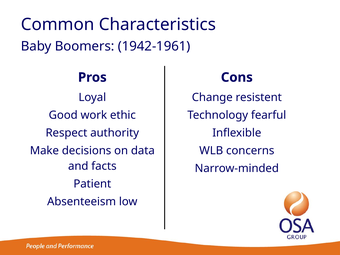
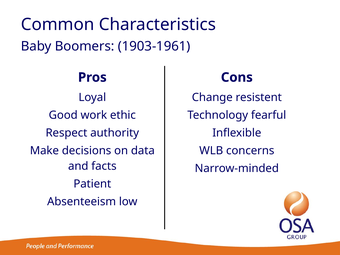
1942-1961: 1942-1961 -> 1903-1961
